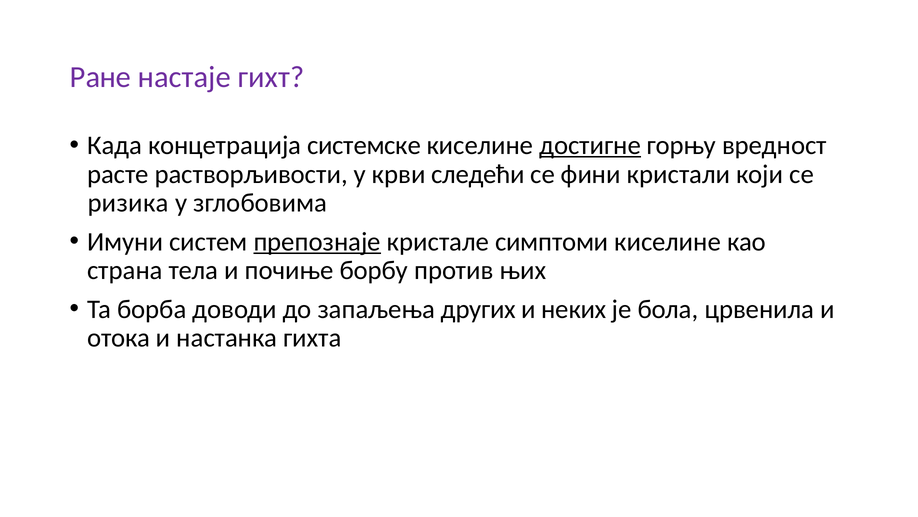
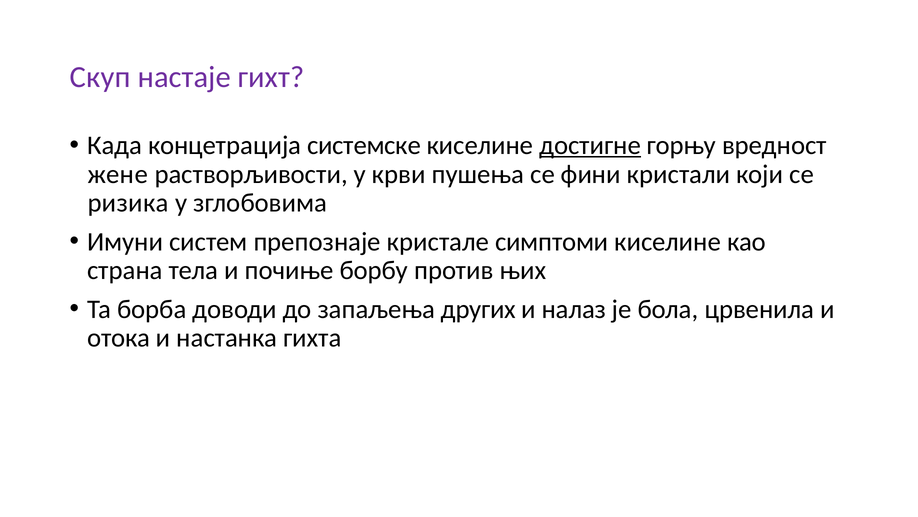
Ране: Ране -> Скуп
расте: расте -> жене
следећи: следећи -> пушења
препознаје underline: present -> none
неких: неких -> налаз
